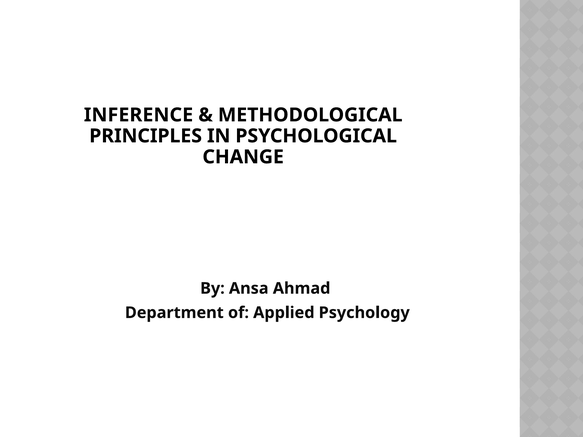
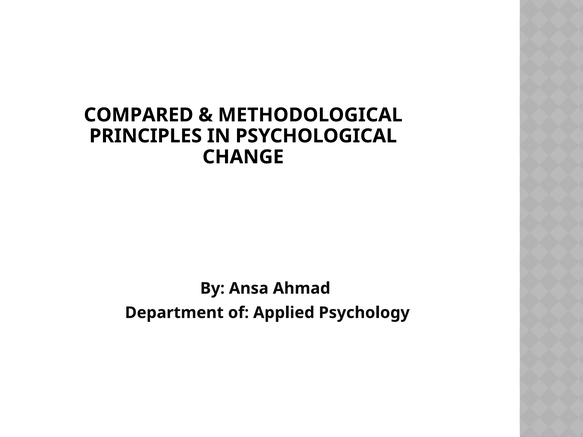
INFERENCE: INFERENCE -> COMPARED
